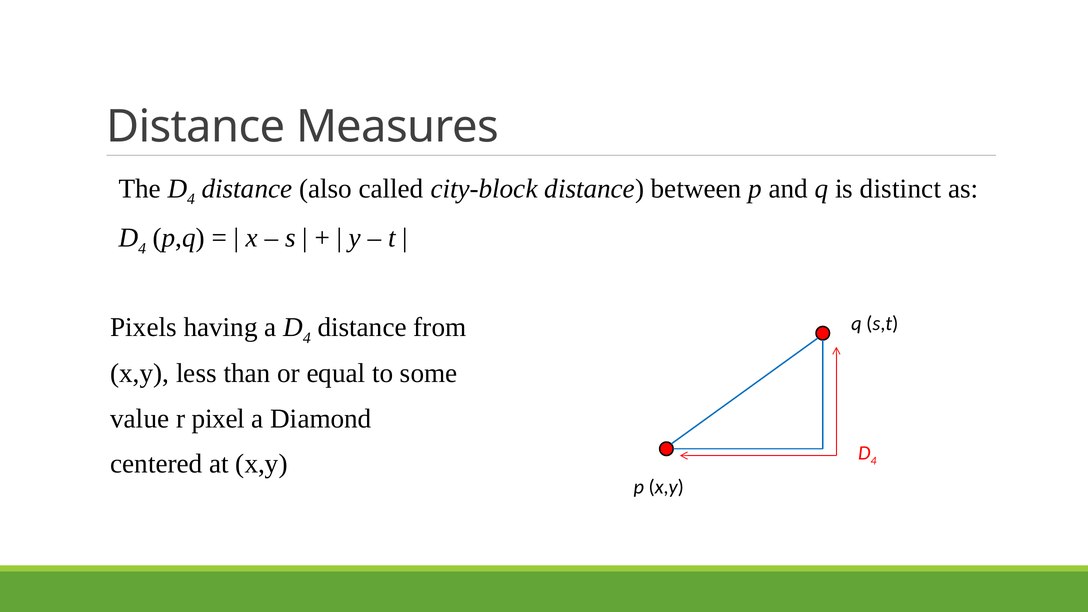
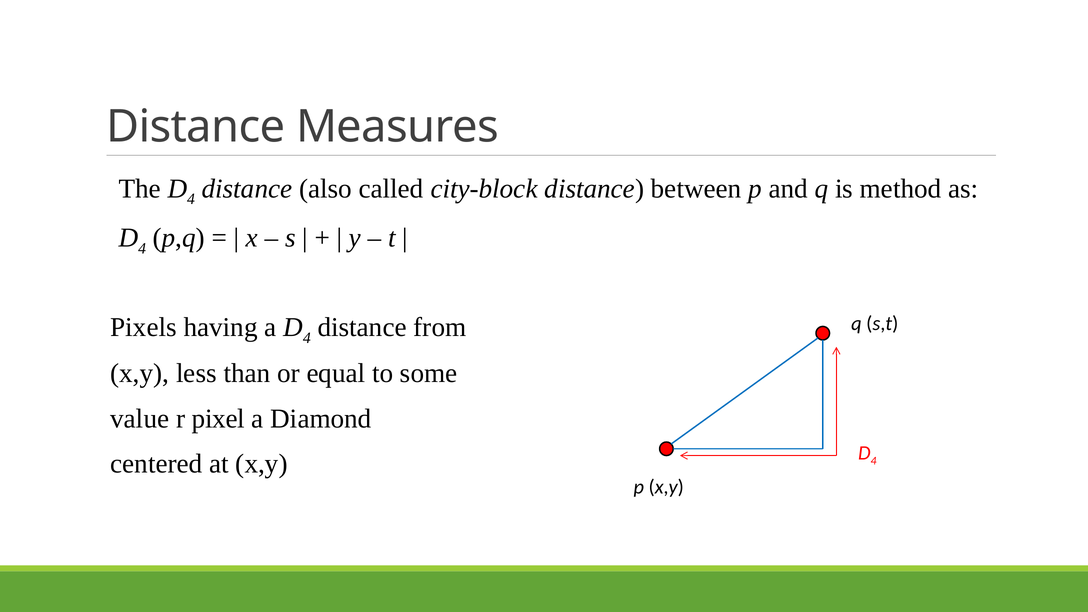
distinct: distinct -> method
